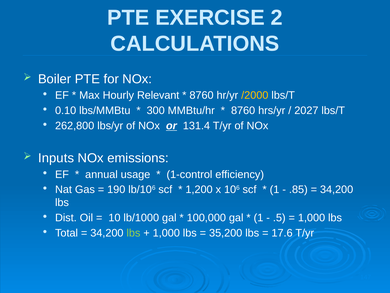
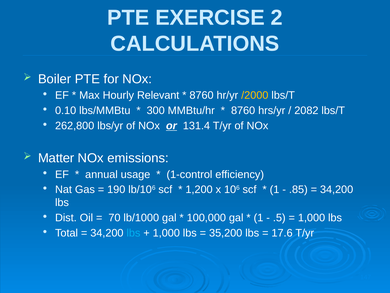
2027: 2027 -> 2082
Inputs: Inputs -> Matter
10: 10 -> 70
lbs at (133, 233) colour: light green -> light blue
